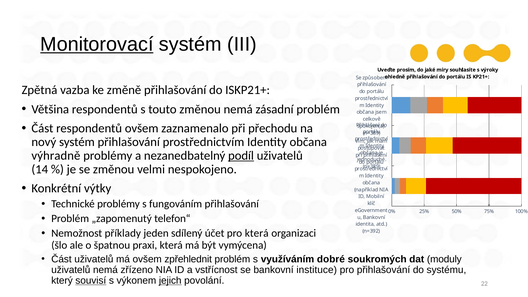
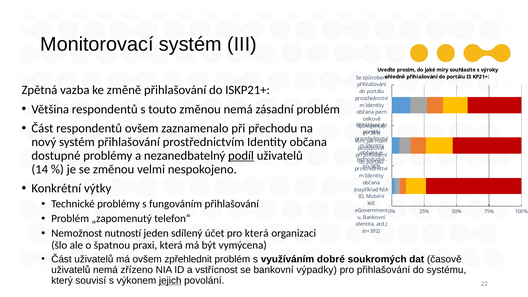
Monitorovací underline: present -> none
výhradně: výhradně -> dostupné
příklady: příklady -> nutností
moduly: moduly -> časově
instituce: instituce -> výpadky
souvisí underline: present -> none
